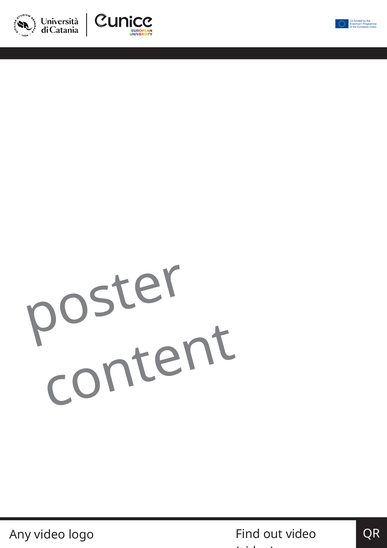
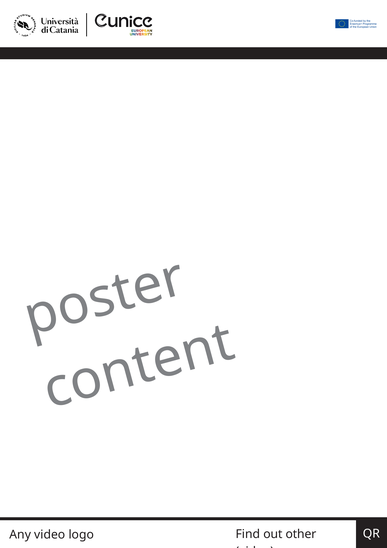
out video: video -> other
